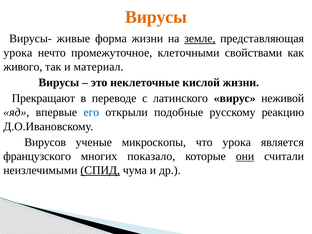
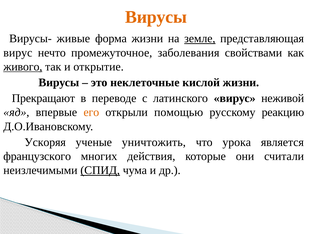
урока at (18, 53): урока -> вирус
клеточными: клеточными -> заболевания
живого underline: none -> present
материал: материал -> открытие
его colour: blue -> orange
подобные: подобные -> помощью
Вирусов: Вирусов -> Ускоряя
микроскопы: микроскопы -> уничтожить
показало: показало -> действия
они underline: present -> none
